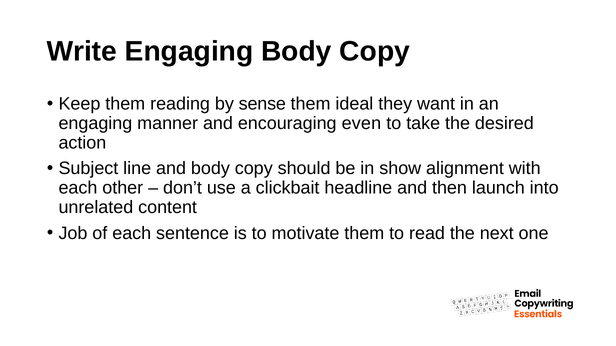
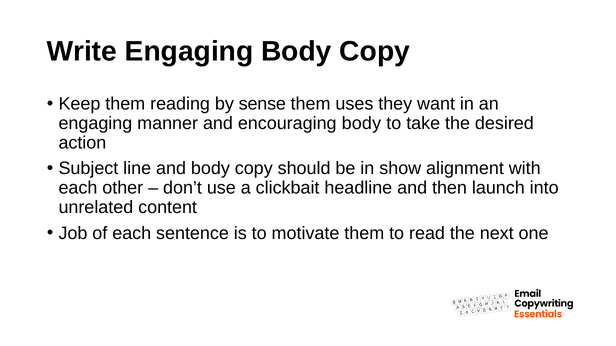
ideal: ideal -> uses
encouraging even: even -> body
